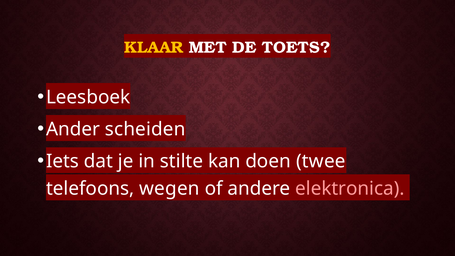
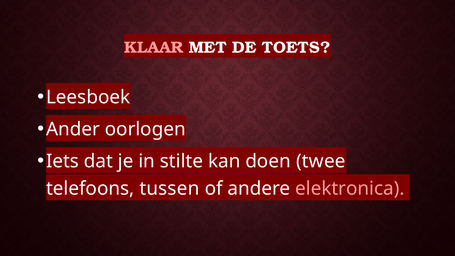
KLAAR colour: yellow -> pink
scheiden: scheiden -> oorlogen
wegen: wegen -> tussen
